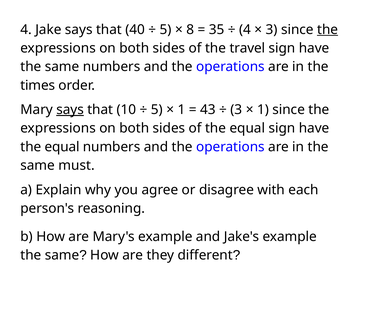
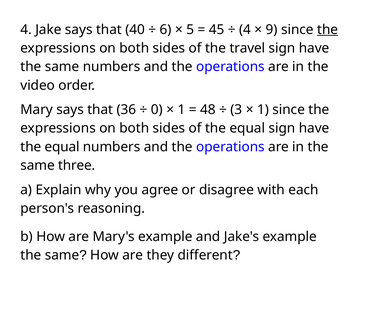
5 at (166, 30): 5 -> 6
8: 8 -> 5
35: 35 -> 45
3 at (272, 30): 3 -> 9
times: times -> video
says at (70, 110) underline: present -> none
10: 10 -> 36
5 at (157, 110): 5 -> 0
43: 43 -> 48
must: must -> three
